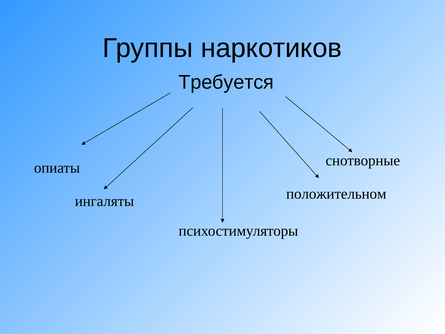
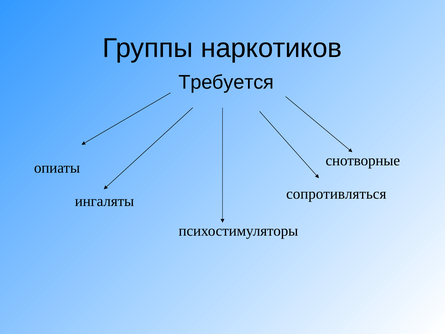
положительном: положительном -> сопротивляться
